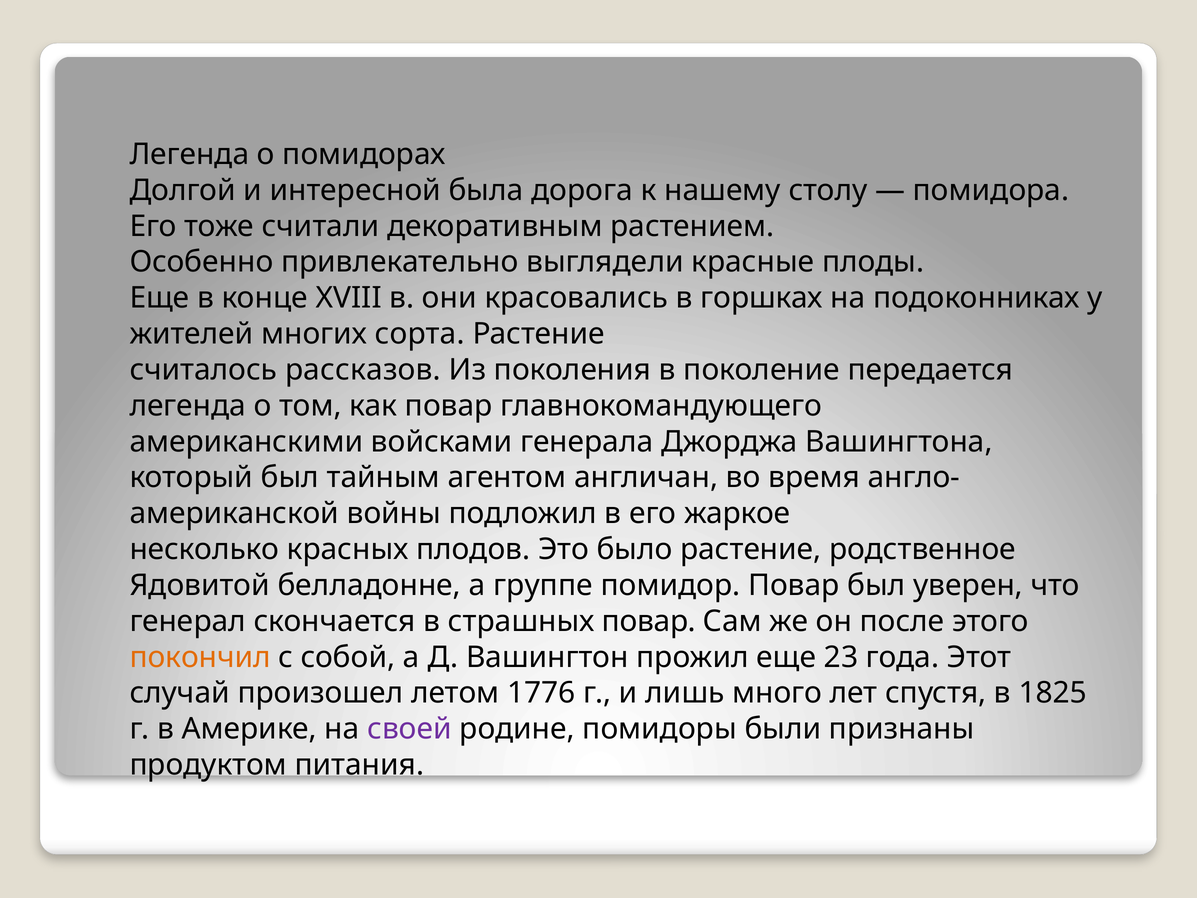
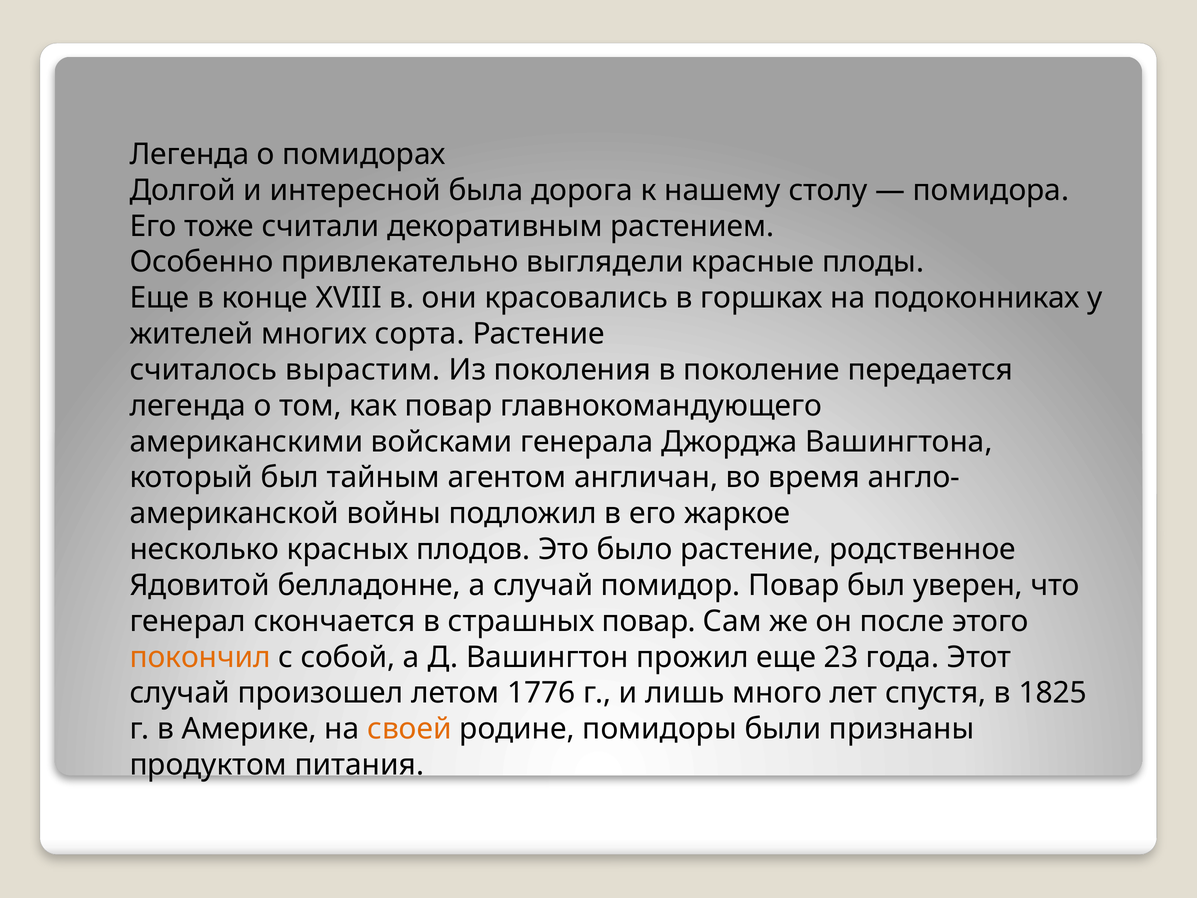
рассказов: рассказов -> вырастим
а группе: группе -> случай
своей colour: purple -> orange
